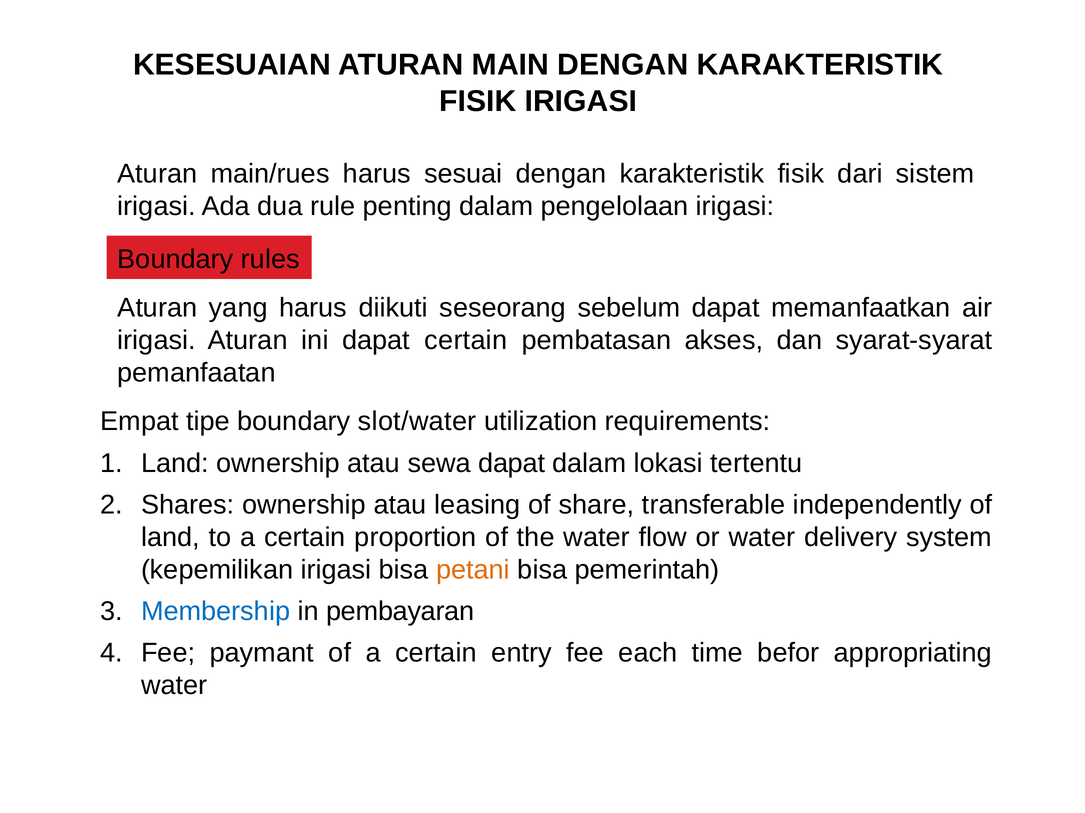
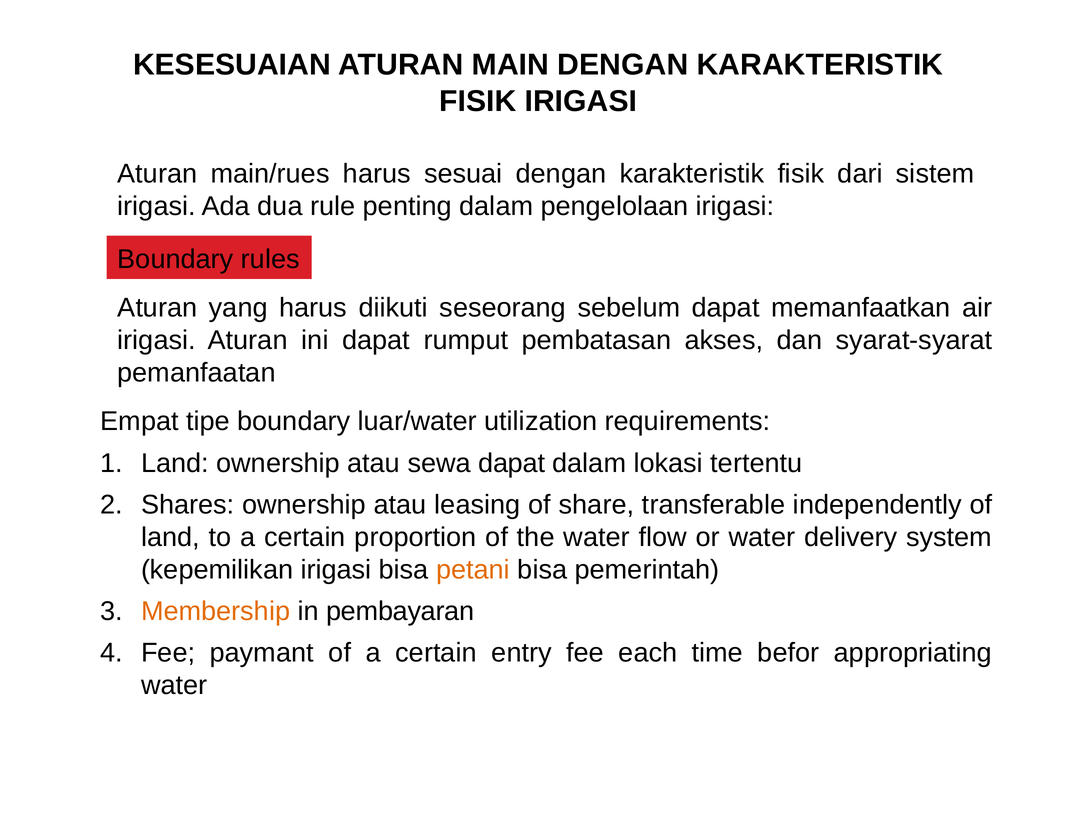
dapat certain: certain -> rumput
slot/water: slot/water -> luar/water
Membership colour: blue -> orange
